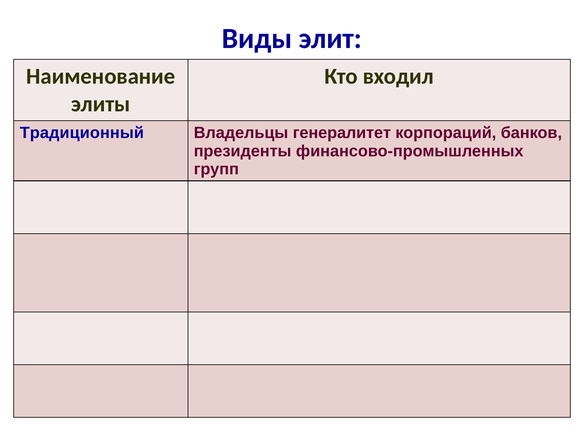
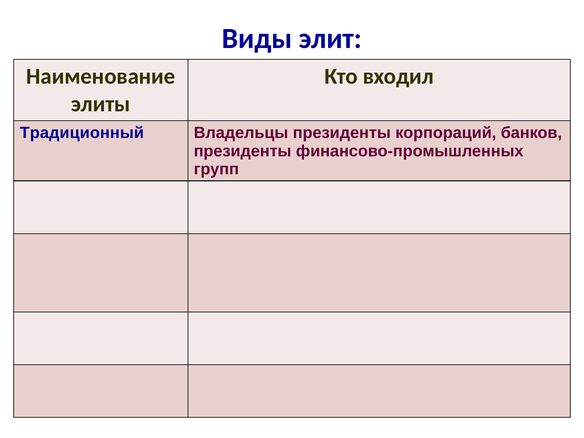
Владельцы генералитет: генералитет -> президенты
